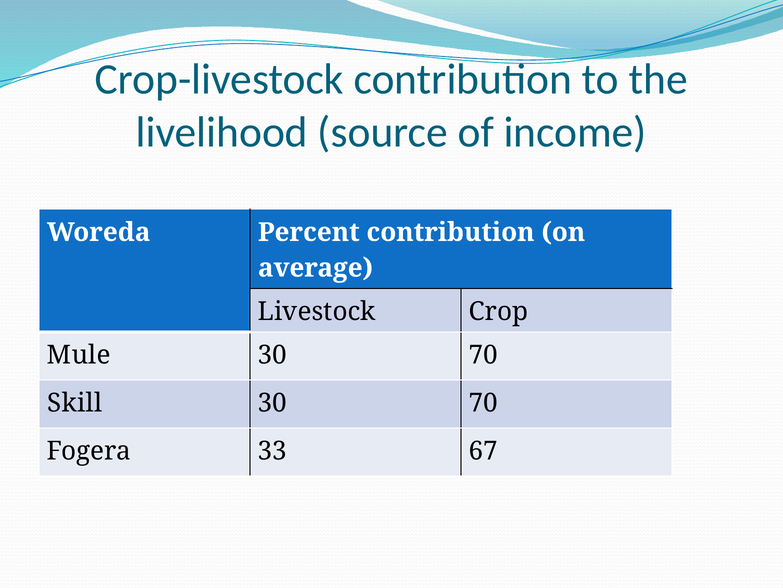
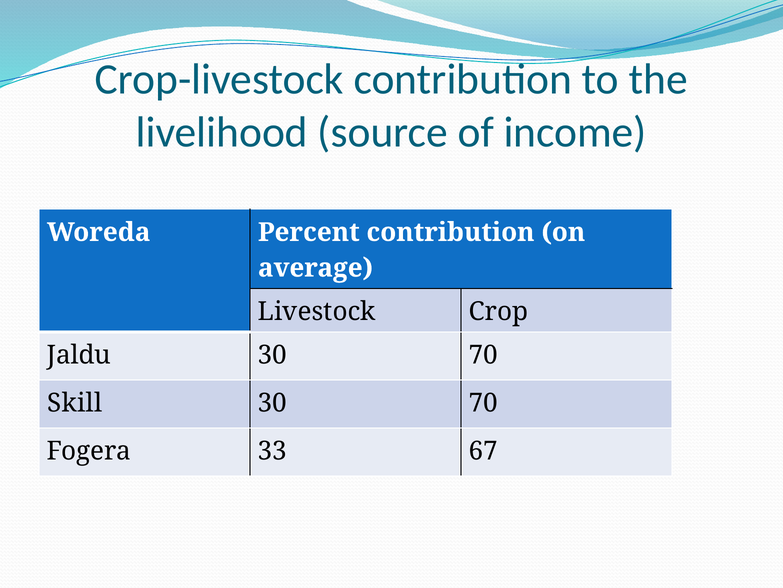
Mule: Mule -> Jaldu
